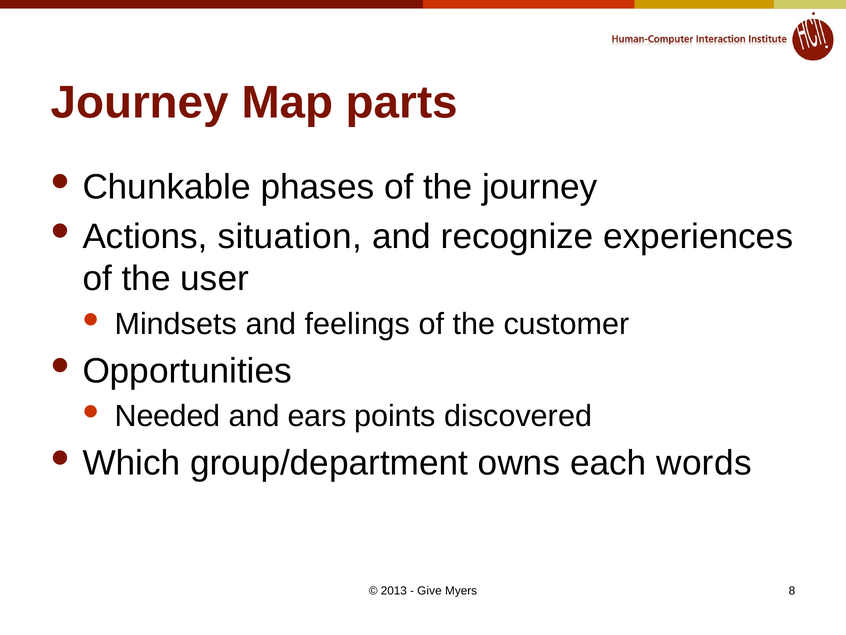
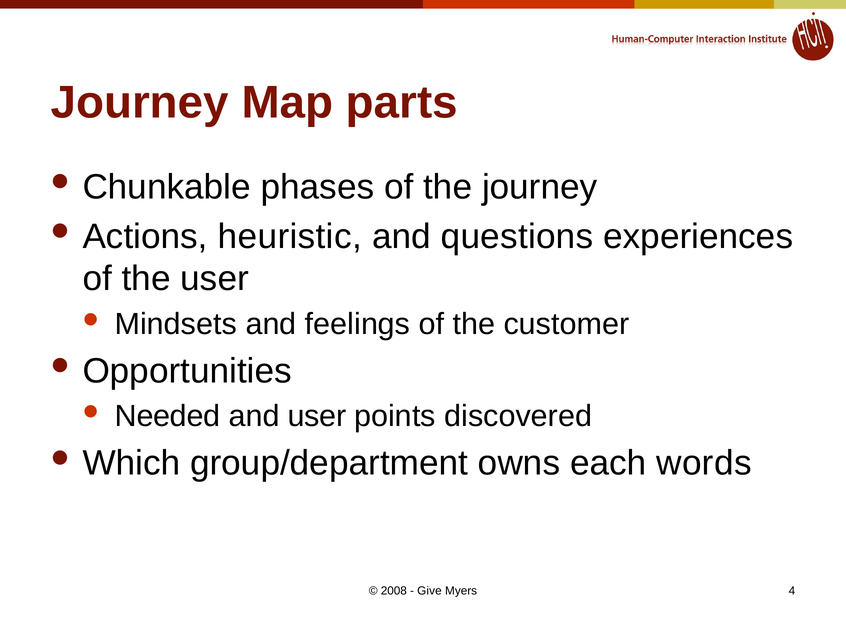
situation: situation -> heuristic
recognize: recognize -> questions
and ears: ears -> user
2013: 2013 -> 2008
8: 8 -> 4
